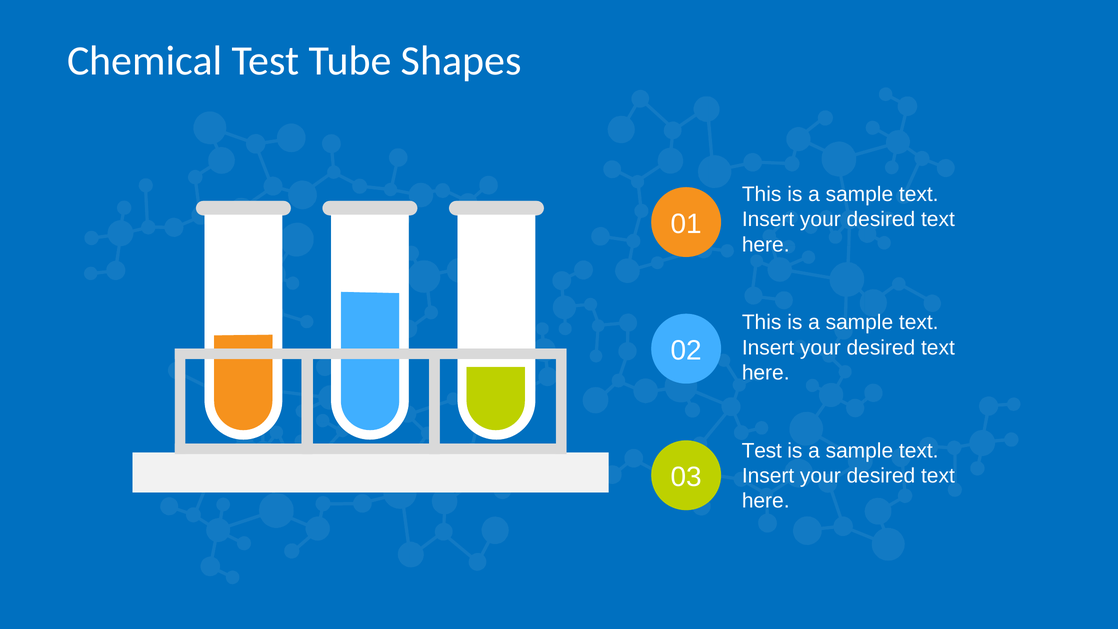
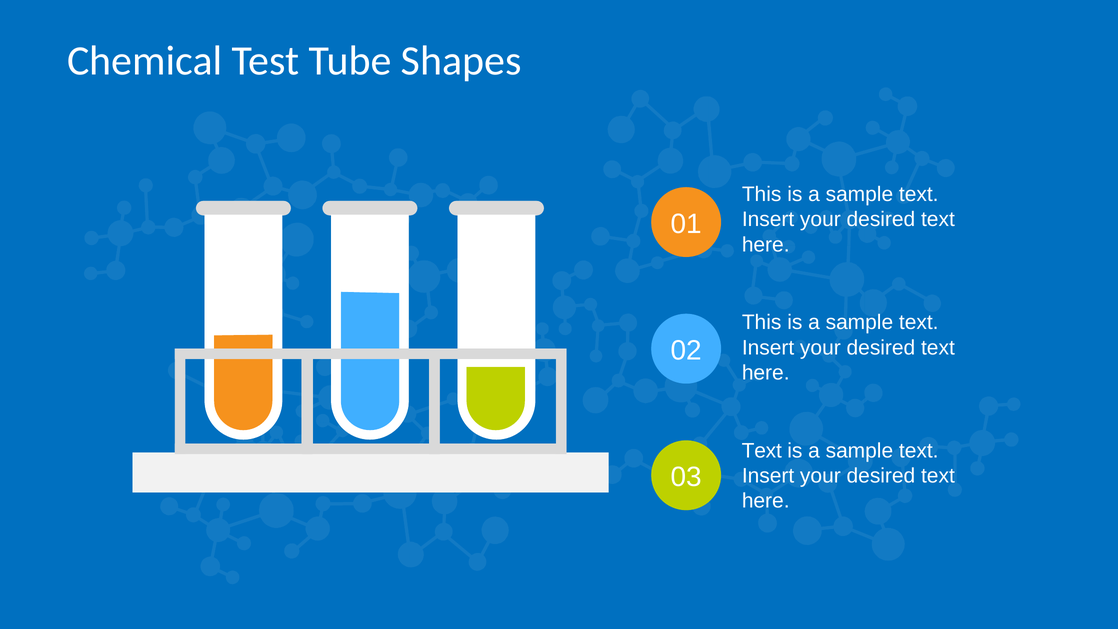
Test at (762, 451): Test -> Text
